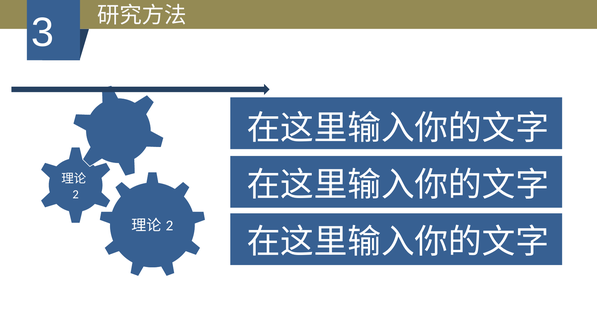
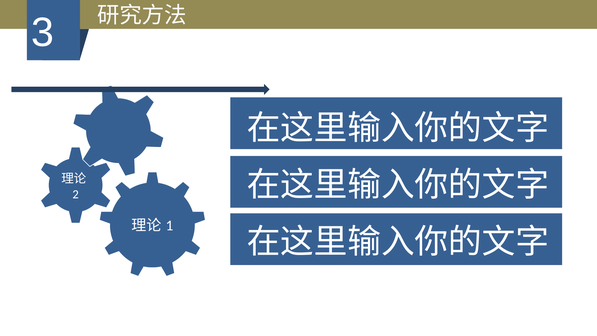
2 at (169, 225): 2 -> 1
